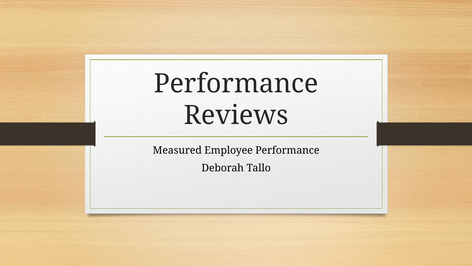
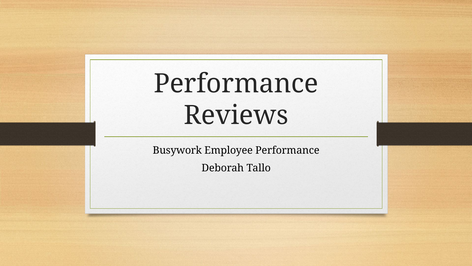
Measured: Measured -> Busywork
